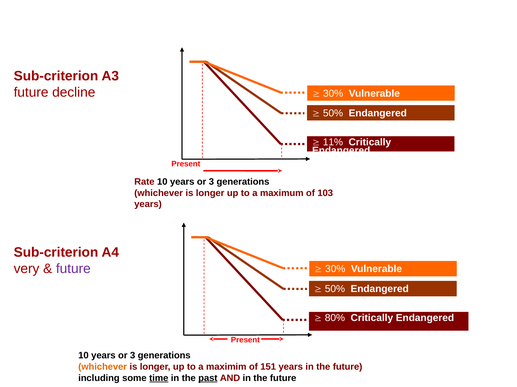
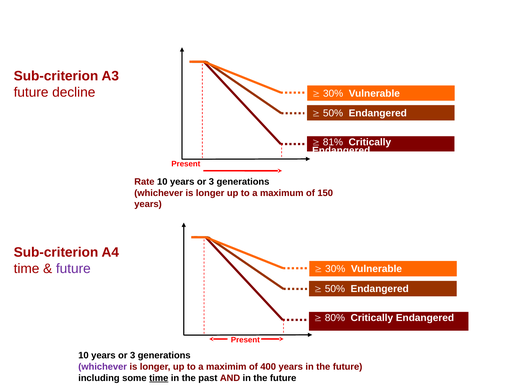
11%: 11% -> 81%
103: 103 -> 150
very at (27, 269): very -> time
whichever at (103, 367) colour: orange -> purple
151: 151 -> 400
past underline: present -> none
